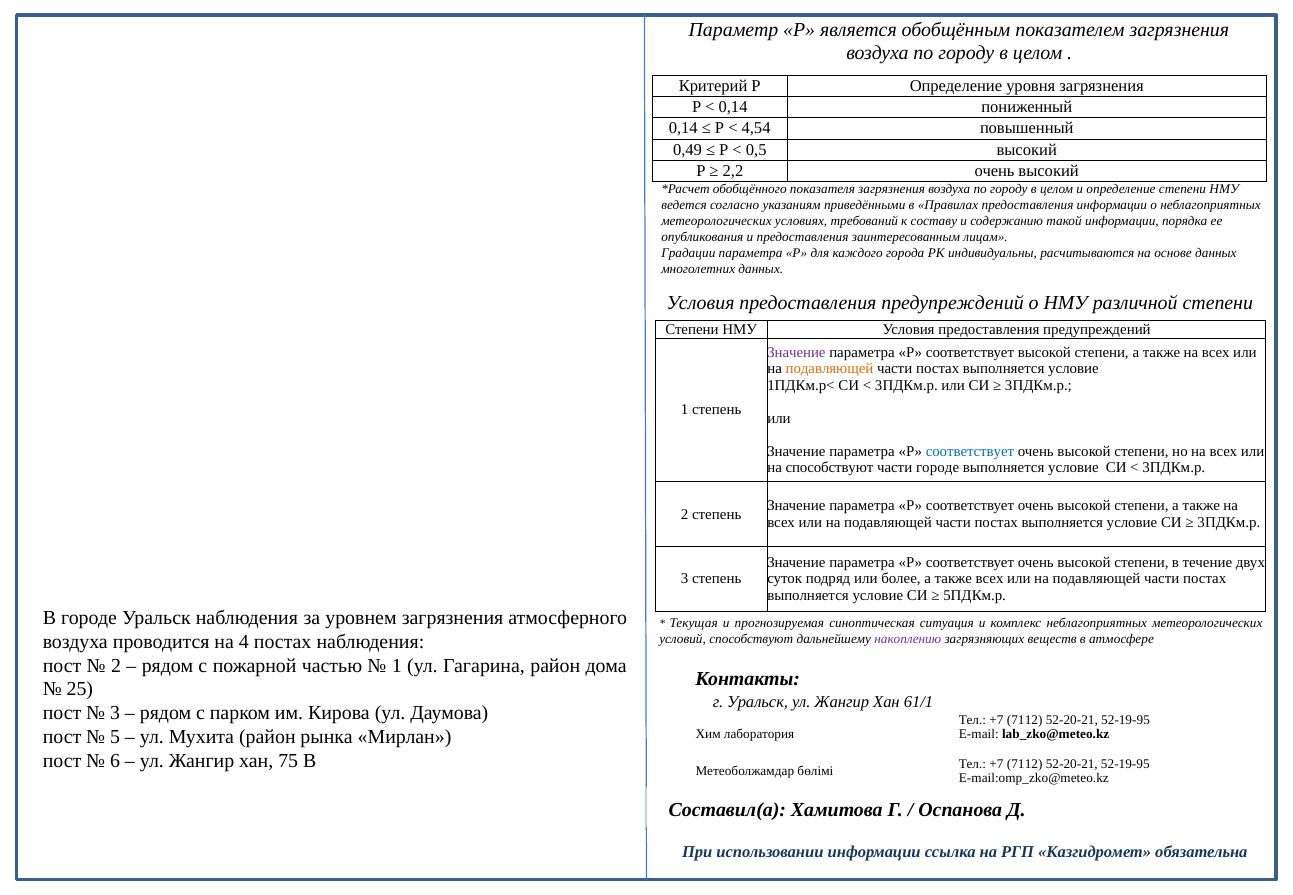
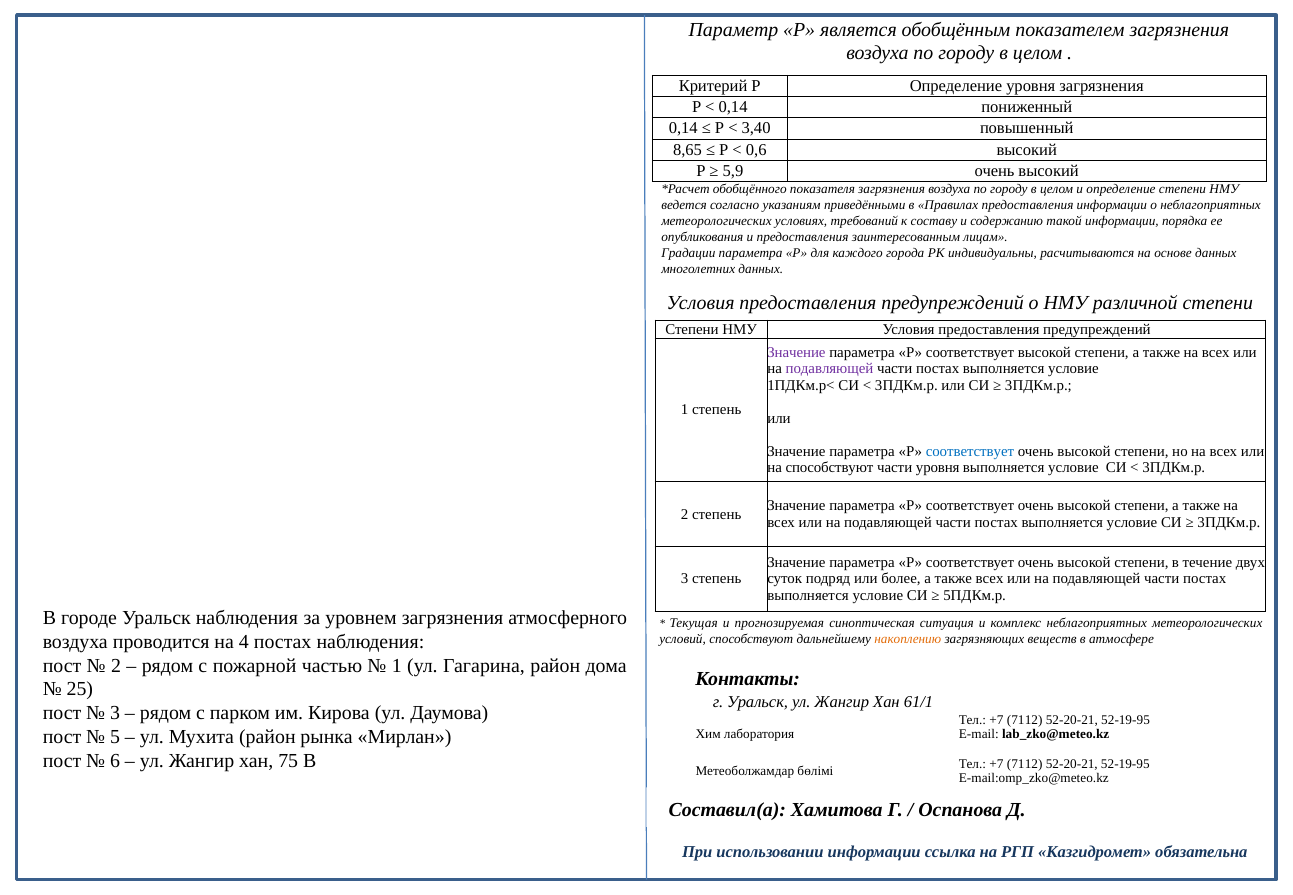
4,54: 4,54 -> 3,40
0,49: 0,49 -> 8,65
0,5: 0,5 -> 0,6
2,2: 2,2 -> 5,9
подавляющей at (829, 369) colour: orange -> purple
части городе: городе -> уровня
накоплению colour: purple -> orange
